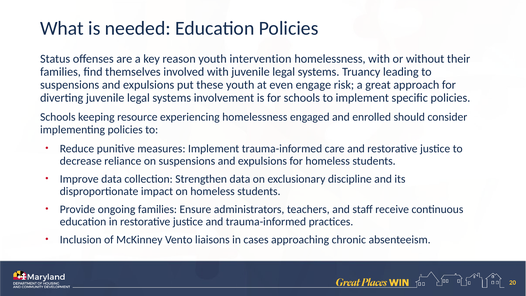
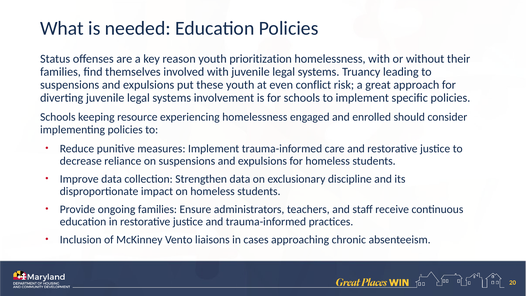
intervention: intervention -> prioritization
engage: engage -> conflict
